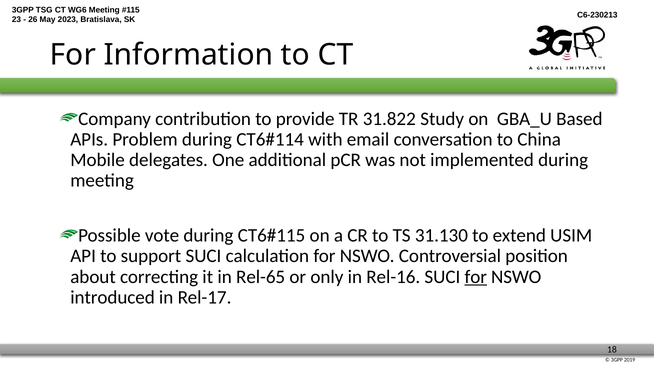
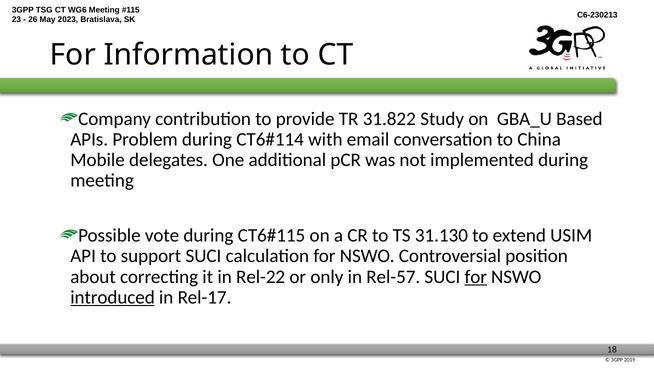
Rel-65: Rel-65 -> Rel-22
Rel-16: Rel-16 -> Rel-57
introduced underline: none -> present
